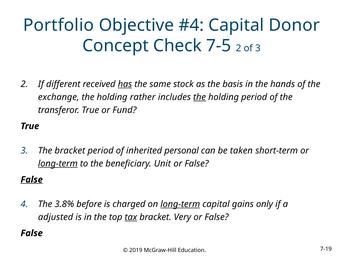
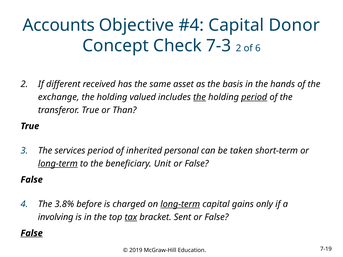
Portfolio: Portfolio -> Accounts
7-5: 7-5 -> 7-3
of 3: 3 -> 6
has underline: present -> none
stock: stock -> asset
rather: rather -> valued
period at (254, 97) underline: none -> present
Fund: Fund -> Than
The bracket: bracket -> services
False at (32, 180) underline: present -> none
adjusted: adjusted -> involving
Very: Very -> Sent
False at (32, 233) underline: none -> present
